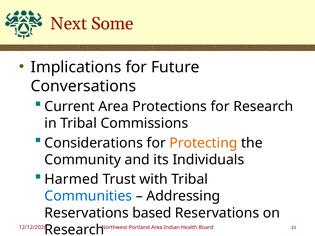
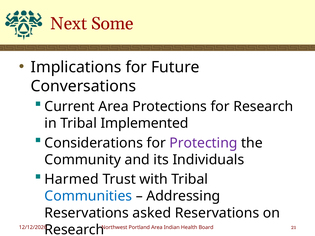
Commissions: Commissions -> Implemented
Protecting colour: orange -> purple
based: based -> asked
